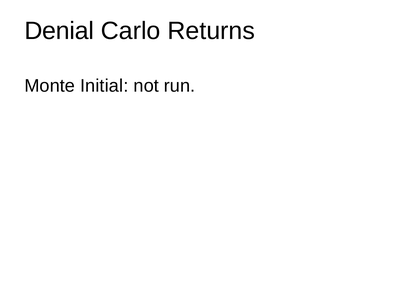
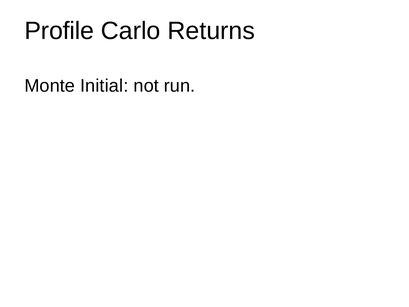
Denial: Denial -> Profile
